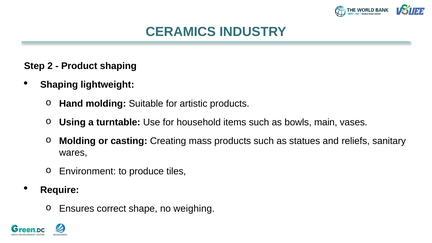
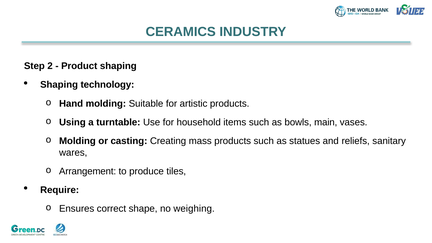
lightweight: lightweight -> technology
Environment: Environment -> Arrangement
